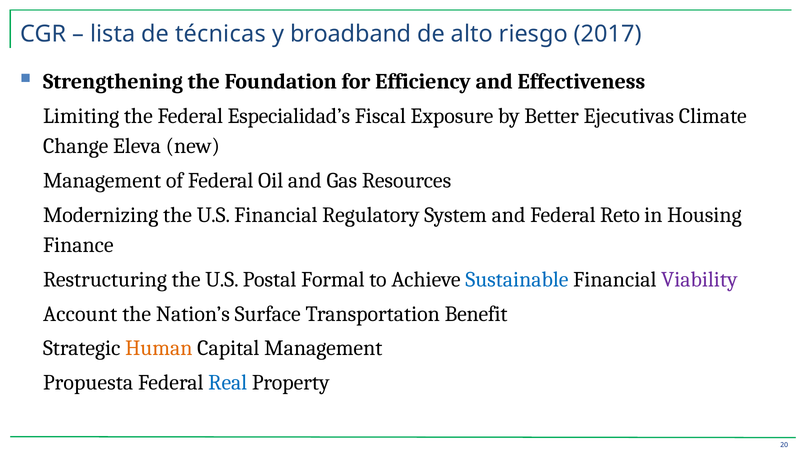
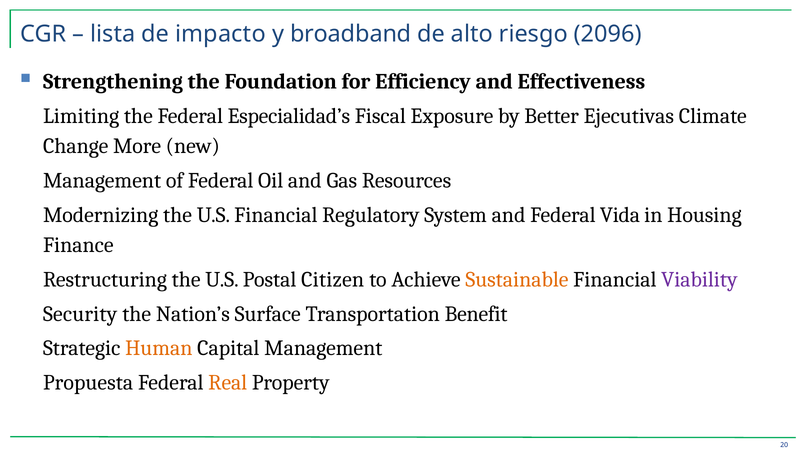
técnicas: técnicas -> impacto
2017: 2017 -> 2096
Eleva: Eleva -> More
Reto: Reto -> Vida
Formal: Formal -> Citizen
Sustainable colour: blue -> orange
Account: Account -> Security
Real colour: blue -> orange
